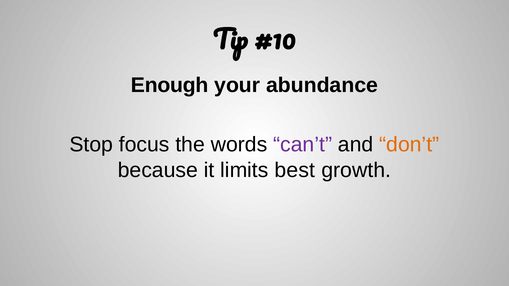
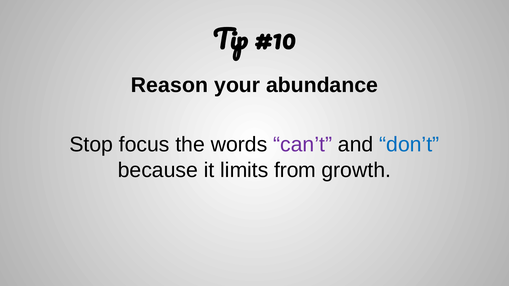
Enough: Enough -> Reason
don’t colour: orange -> blue
best: best -> from
